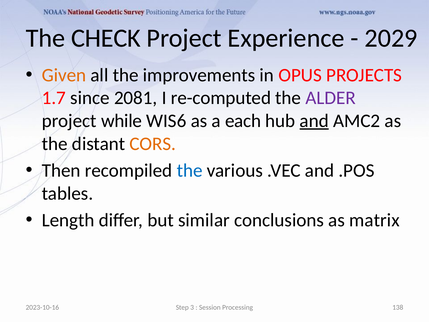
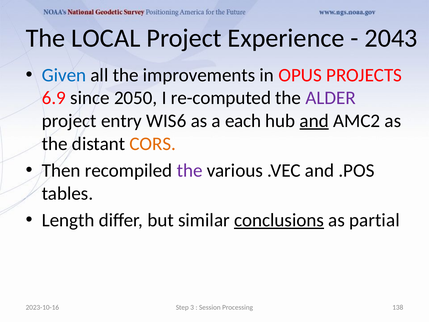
CHECK: CHECK -> LOCAL
2029: 2029 -> 2043
Given colour: orange -> blue
1.7: 1.7 -> 6.9
2081: 2081 -> 2050
while: while -> entry
the at (190, 170) colour: blue -> purple
conclusions underline: none -> present
matrix: matrix -> partial
